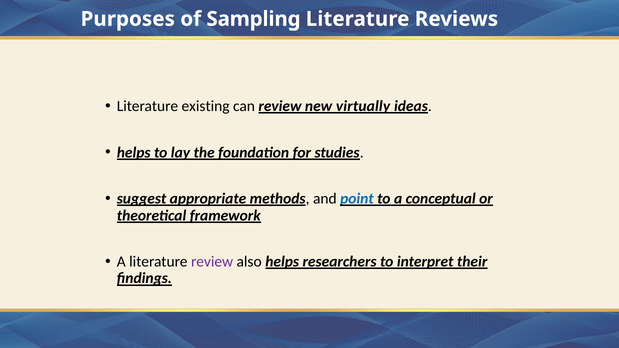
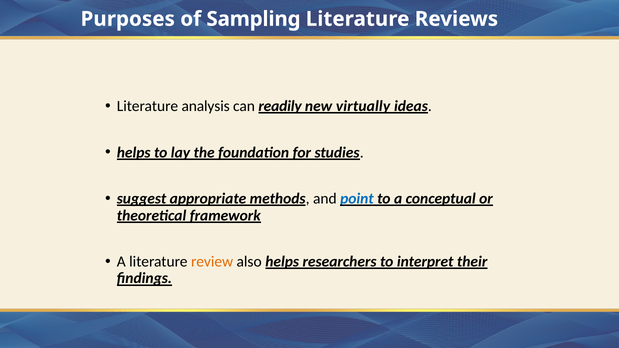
existing: existing -> analysis
can review: review -> readily
review at (212, 262) colour: purple -> orange
